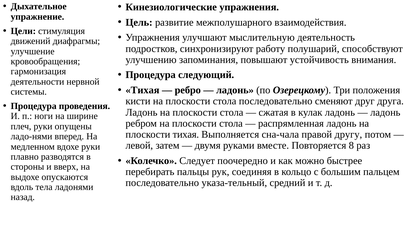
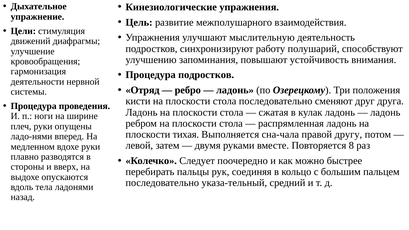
Процедура следующий: следующий -> подростков
Тихая at (142, 90): Тихая -> Отряд
